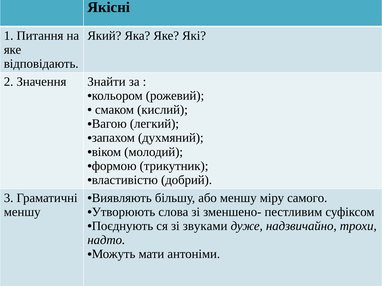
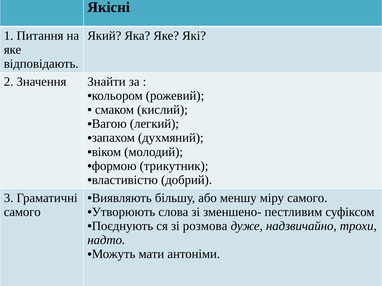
меншу at (22, 212): меншу -> самого
звуками: звуками -> розмова
